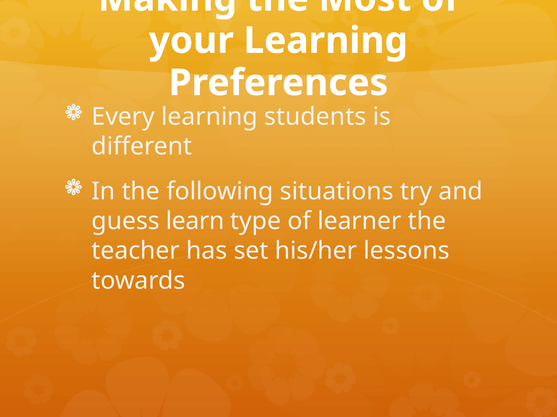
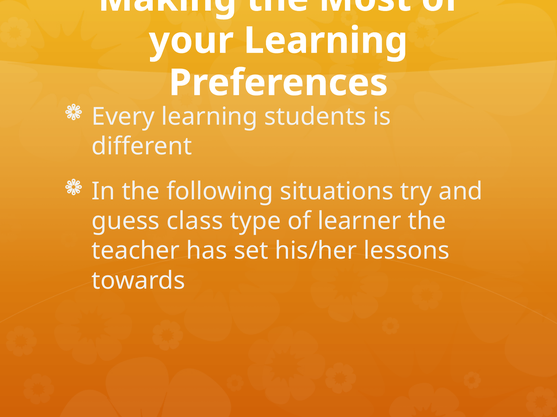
learn: learn -> class
